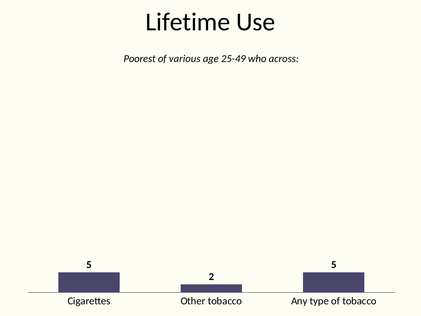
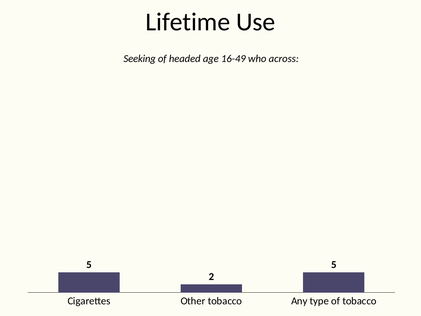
Poorest: Poorest -> Seeking
various: various -> headed
25-49: 25-49 -> 16-49
